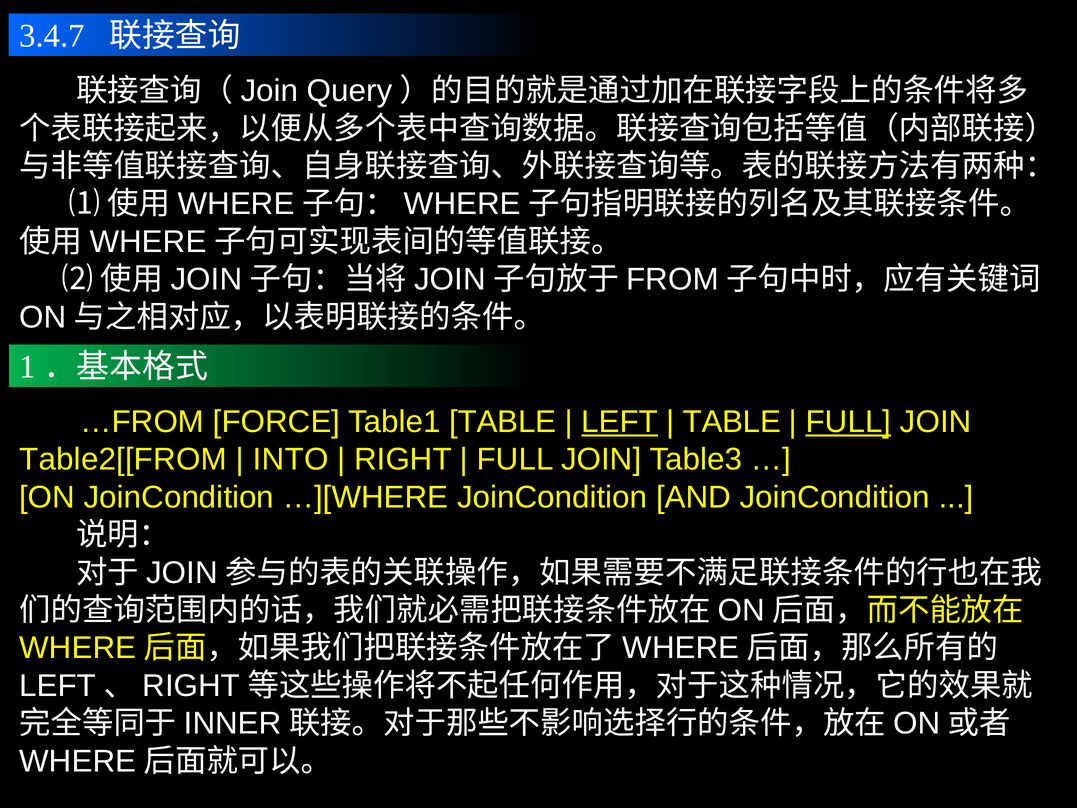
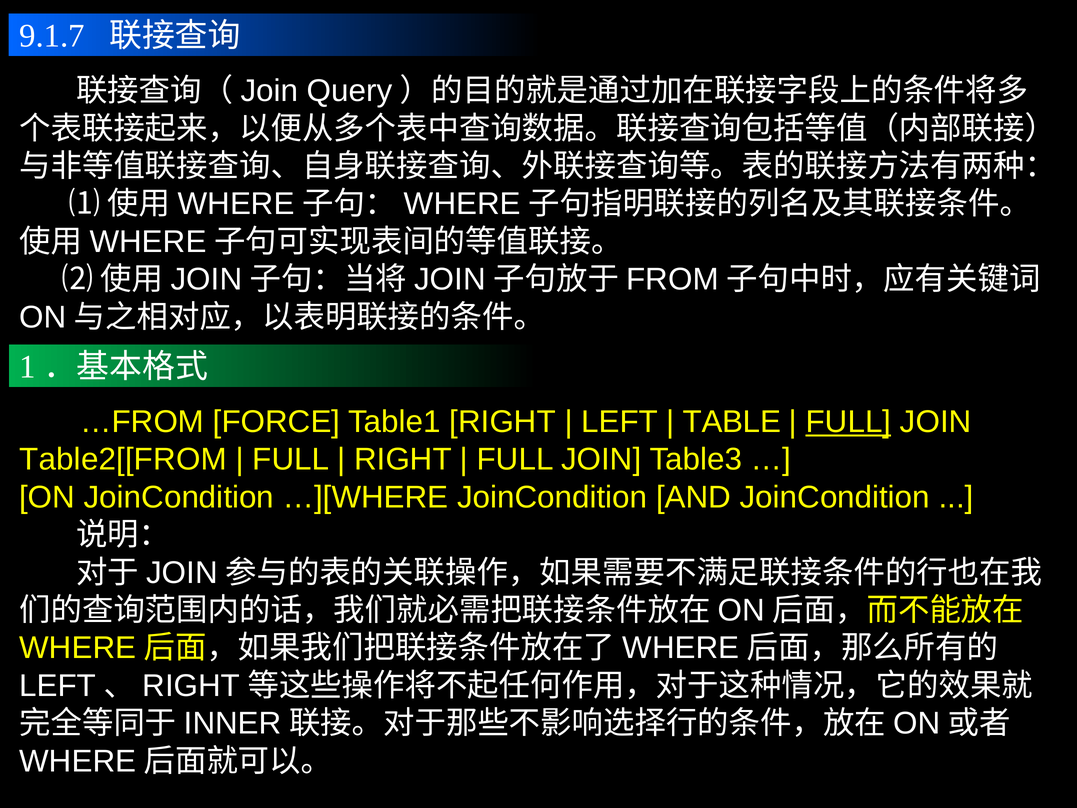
3.4.7: 3.4.7 -> 9.1.7
Table1 TABLE: TABLE -> RIGHT
LEFT underline: present -> none
INTO at (291, 459): INTO -> FULL
